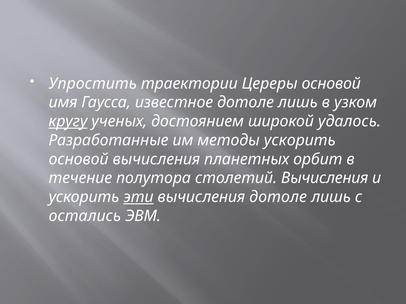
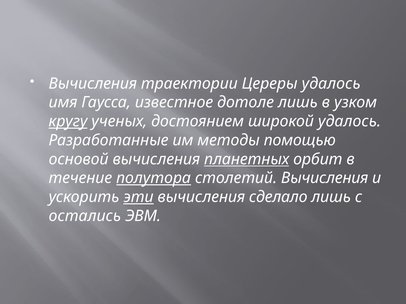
Упростить at (93, 84): Упростить -> Вычисления
Цереры основой: основой -> удалось
методы ускорить: ускорить -> помощью
планетных underline: none -> present
полутора underline: none -> present
вычисления дотоле: дотоле -> сделало
